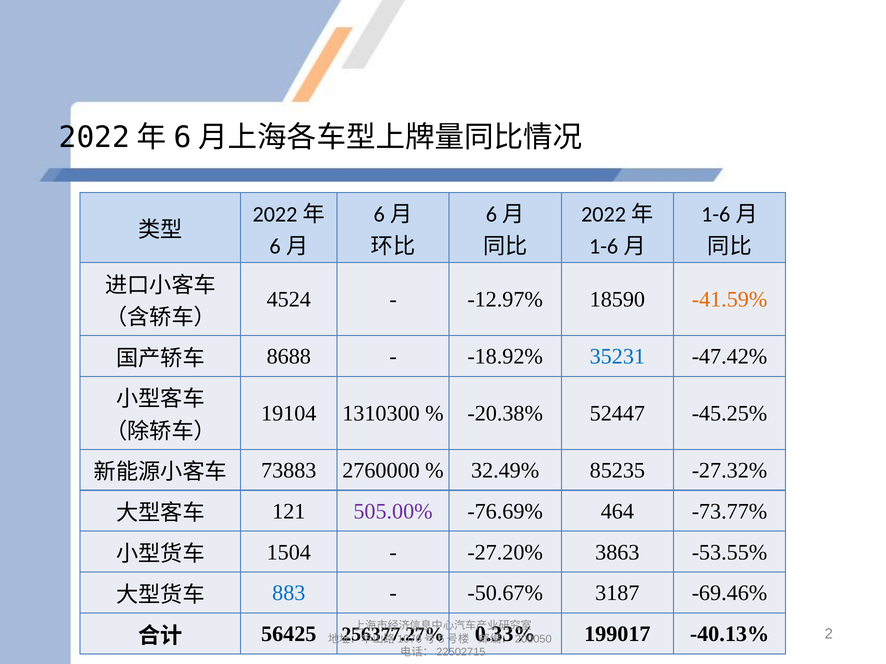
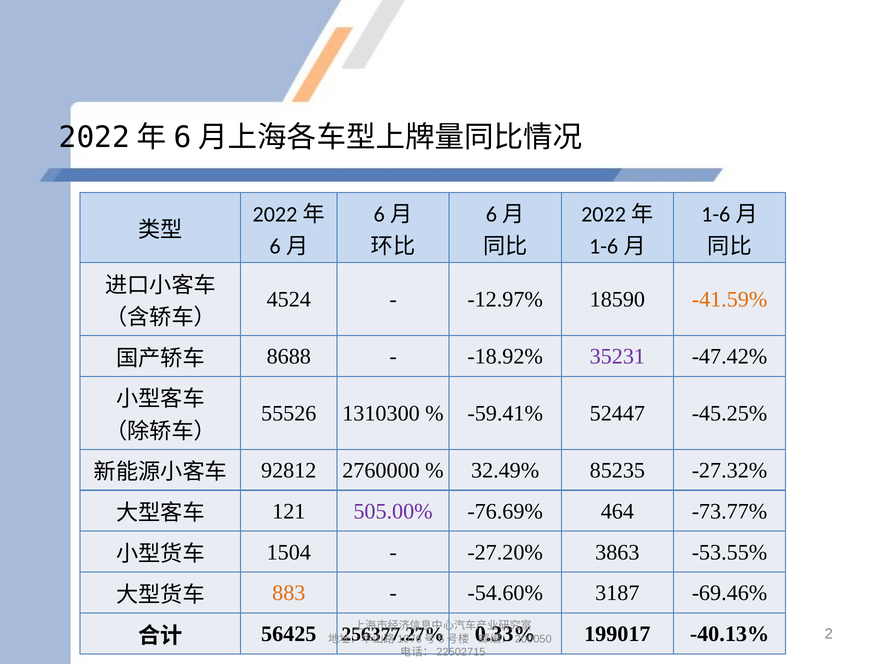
35231 colour: blue -> purple
19104: 19104 -> 55526
-20.38%: -20.38% -> -59.41%
73883: 73883 -> 92812
883 colour: blue -> orange
-50.67%: -50.67% -> -54.60%
